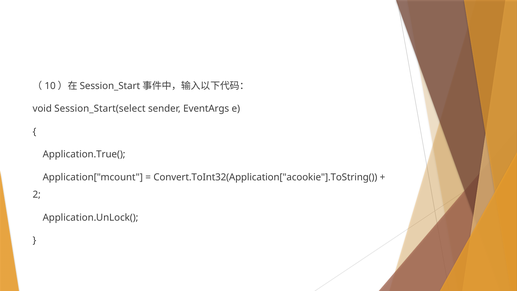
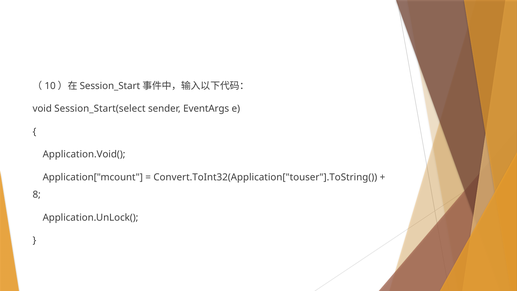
Application.True(: Application.True( -> Application.Void(
Convert.ToInt32(Application["acookie"].ToString(: Convert.ToInt32(Application["acookie"].ToString( -> Convert.ToInt32(Application["touser"].ToString(
2: 2 -> 8
